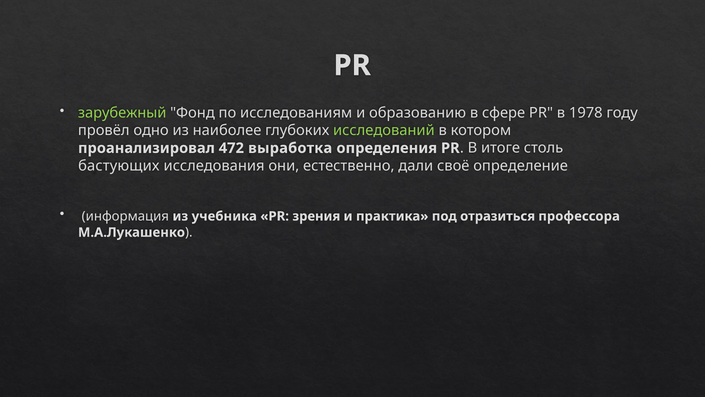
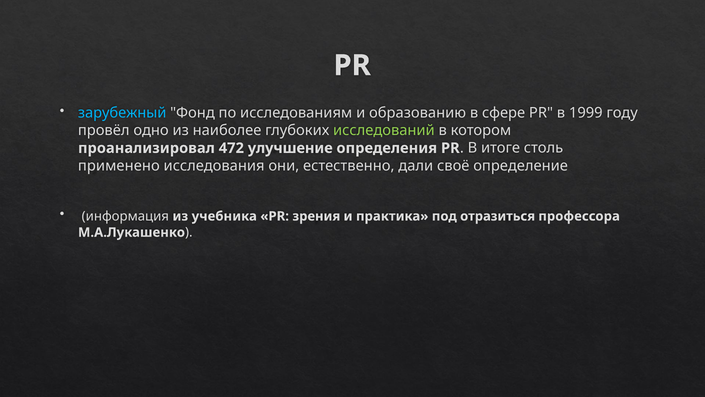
зарубежный colour: light green -> light blue
1978: 1978 -> 1999
выработка: выработка -> улучшение
бастующих: бастующих -> применено
